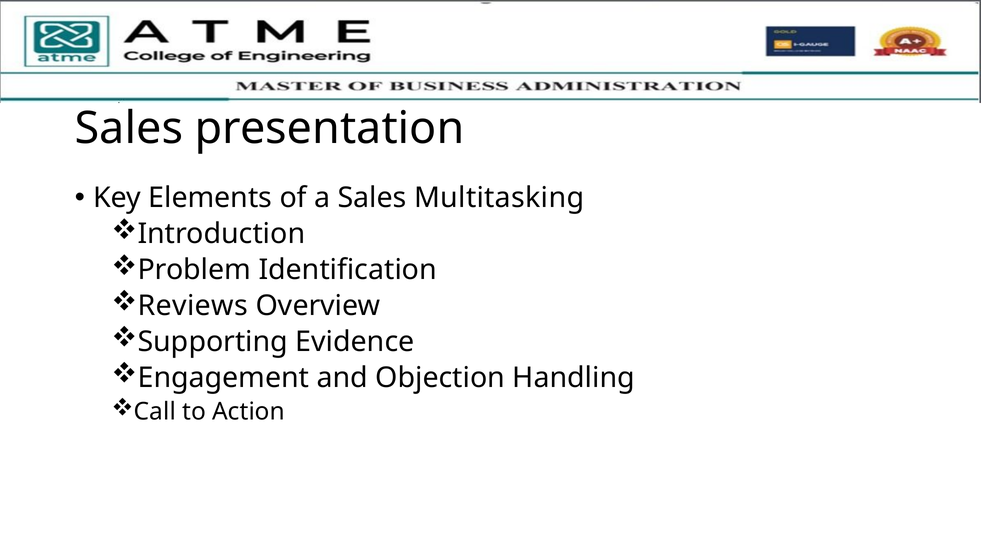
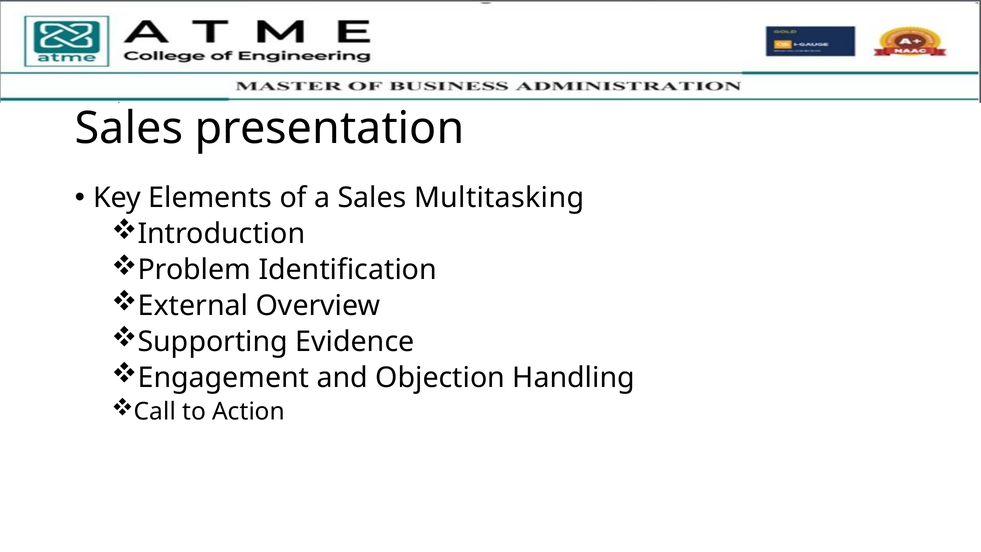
Reviews: Reviews -> External
